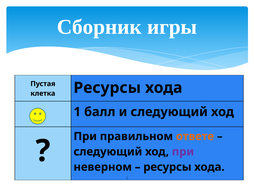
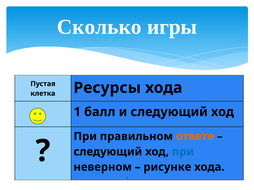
Сборник: Сборник -> Сколько
при at (183, 152) colour: purple -> blue
ресурсы at (167, 167): ресурсы -> рисунке
